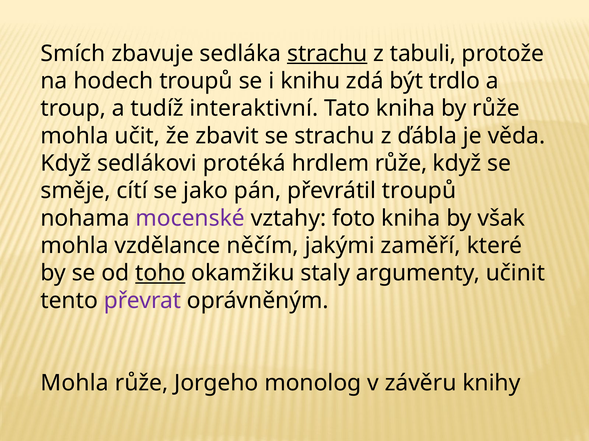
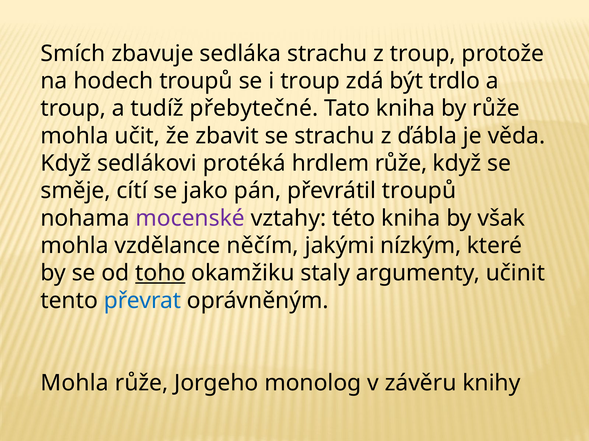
strachu at (327, 54) underline: present -> none
z tabuli: tabuli -> troup
i knihu: knihu -> troup
interaktivní: interaktivní -> přebytečné
foto: foto -> této
zaměří: zaměří -> nízkým
převrat colour: purple -> blue
